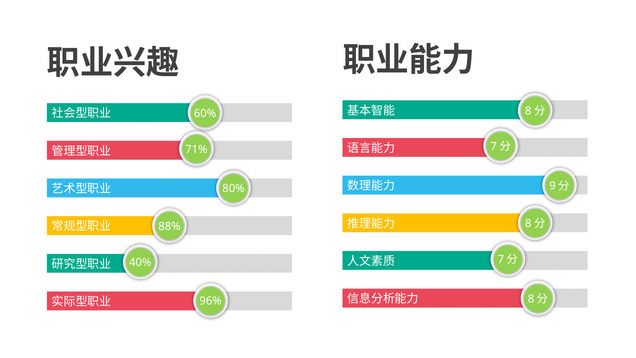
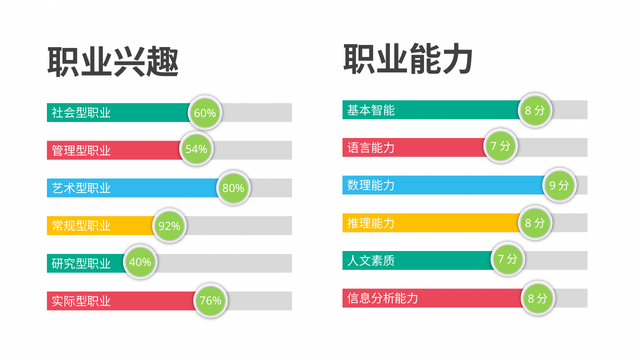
71%: 71% -> 54%
88%: 88% -> 92%
96%: 96% -> 76%
